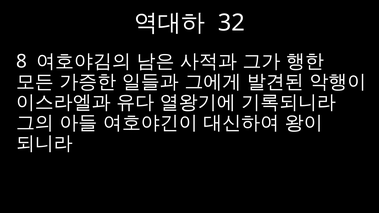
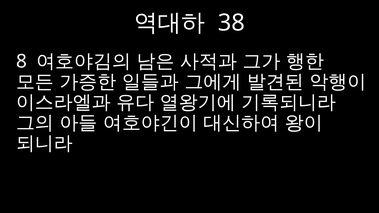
32: 32 -> 38
